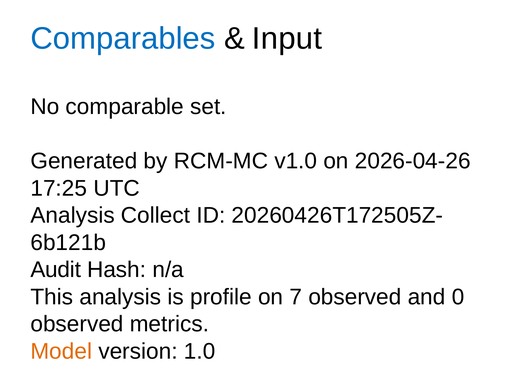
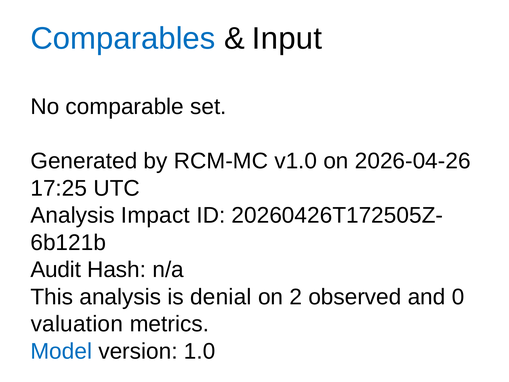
Collect: Collect -> Impact
profile: profile -> denial
7: 7 -> 2
observed at (77, 324): observed -> valuation
Model colour: orange -> blue
